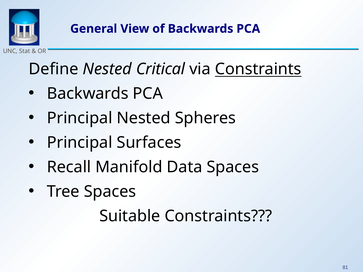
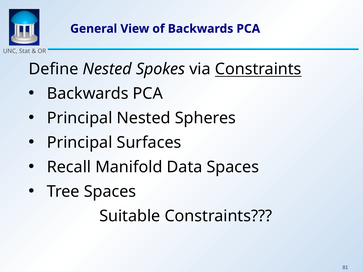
Critical: Critical -> Spokes
